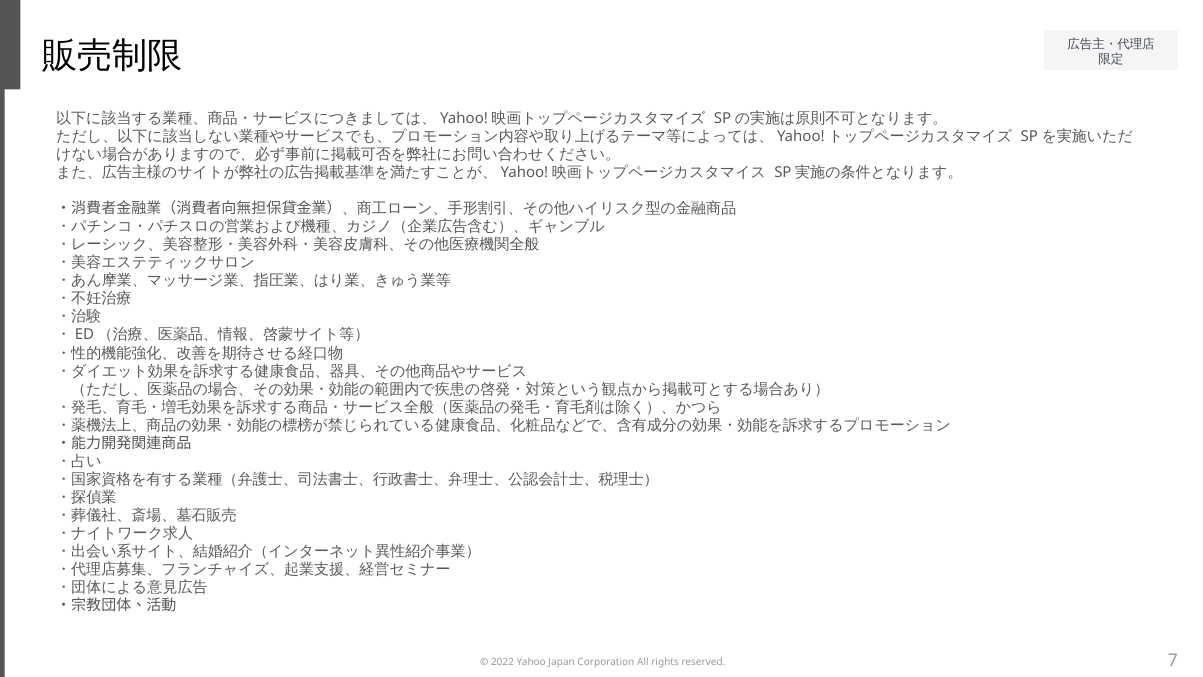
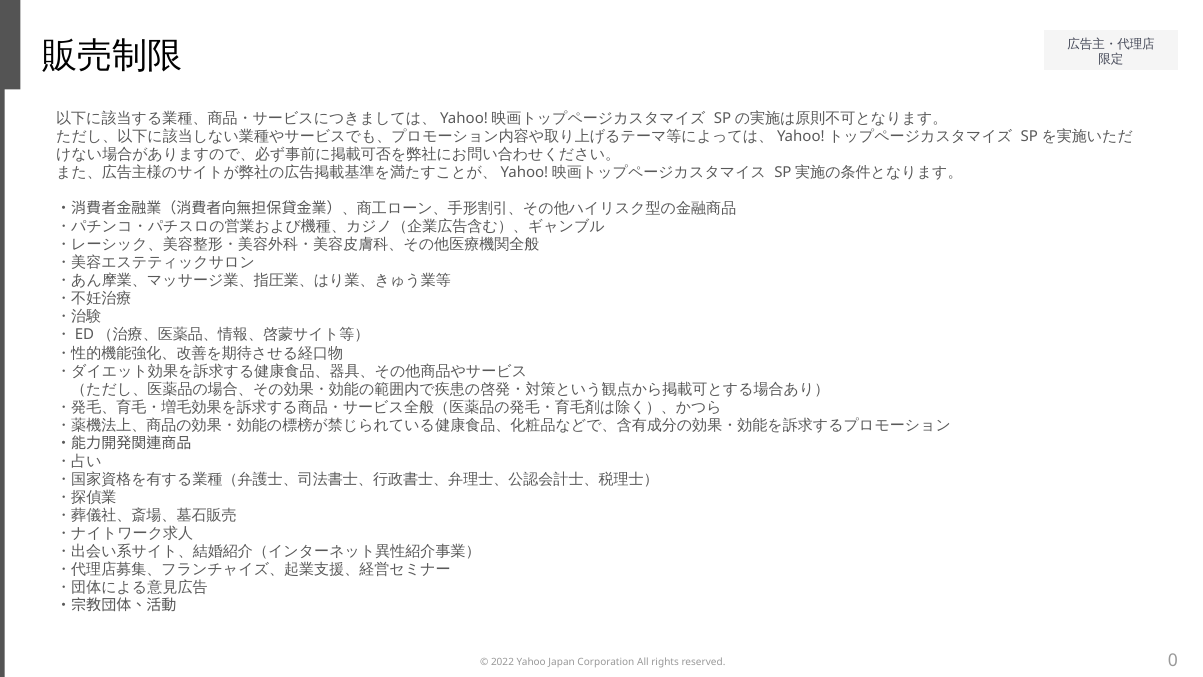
7: 7 -> 0
